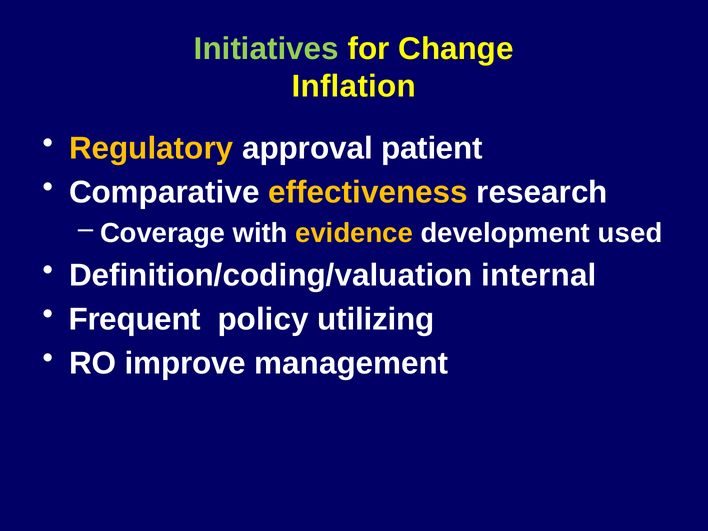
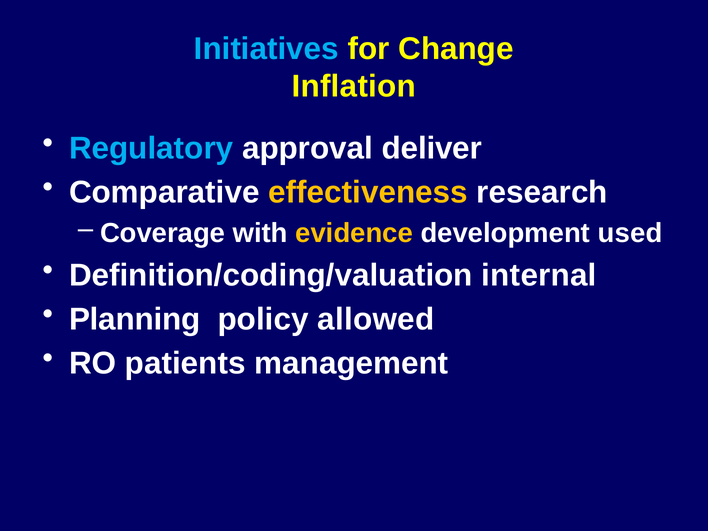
Initiatives colour: light green -> light blue
Regulatory colour: yellow -> light blue
patient: patient -> deliver
Frequent: Frequent -> Planning
utilizing: utilizing -> allowed
improve: improve -> patients
